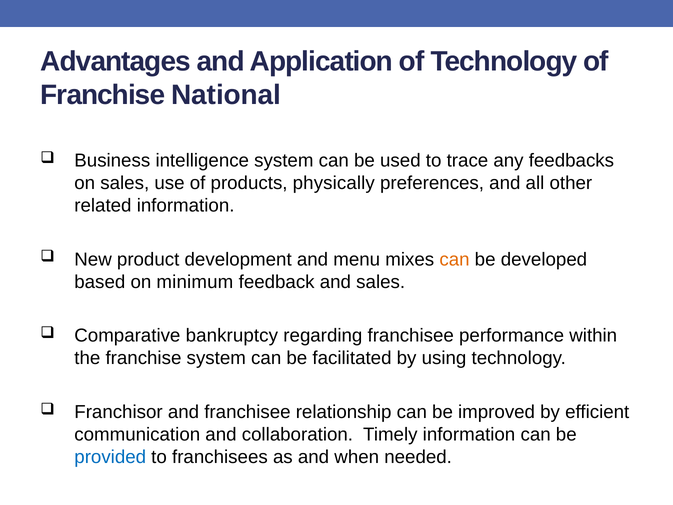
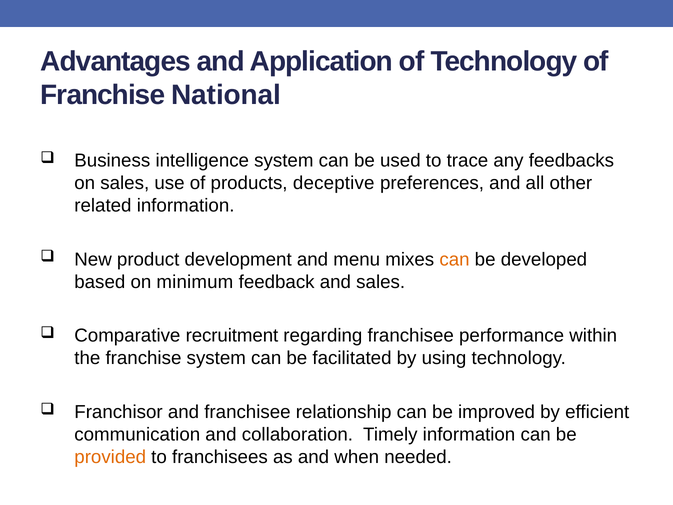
physically: physically -> deceptive
bankruptcy: bankruptcy -> recruitment
provided colour: blue -> orange
